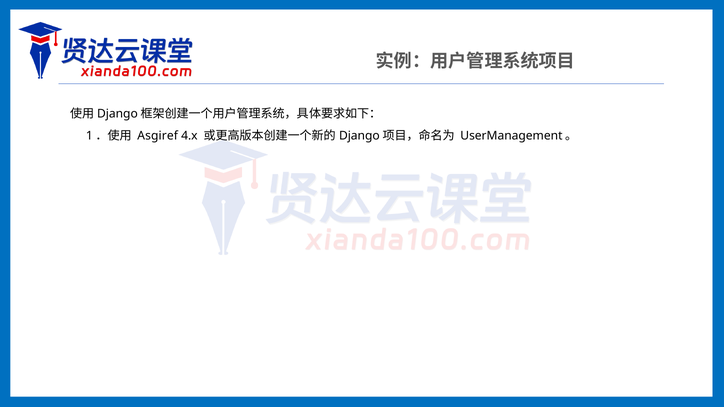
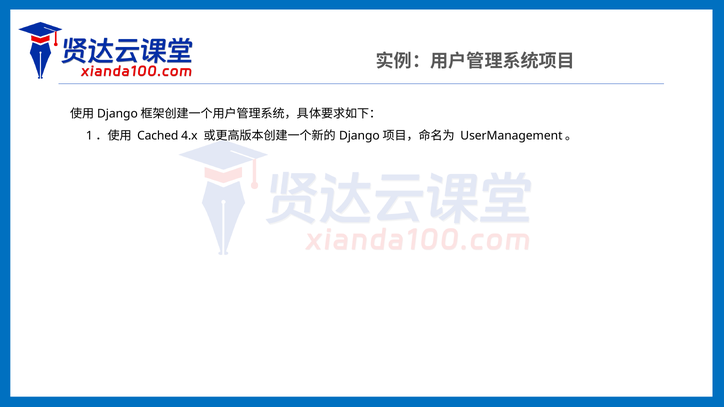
Asgiref: Asgiref -> Cached
